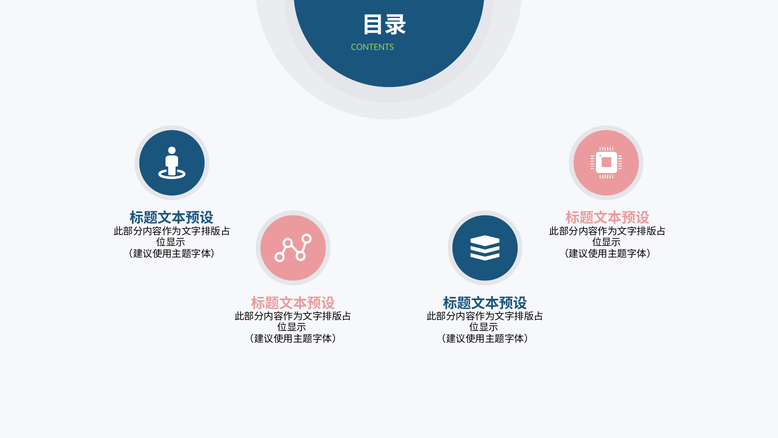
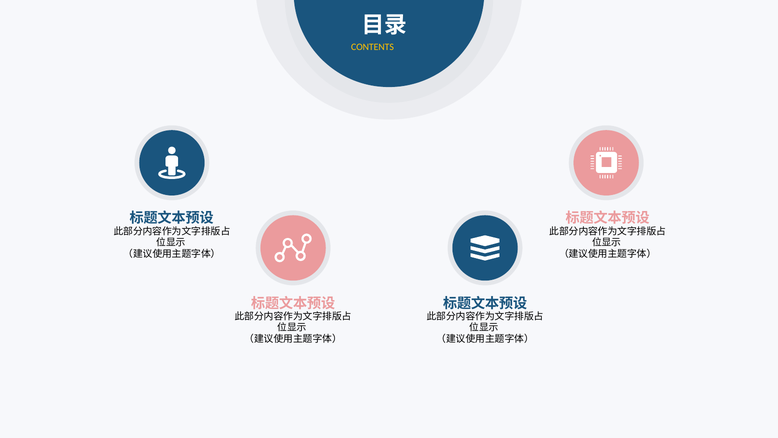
CONTENTS colour: light green -> yellow
